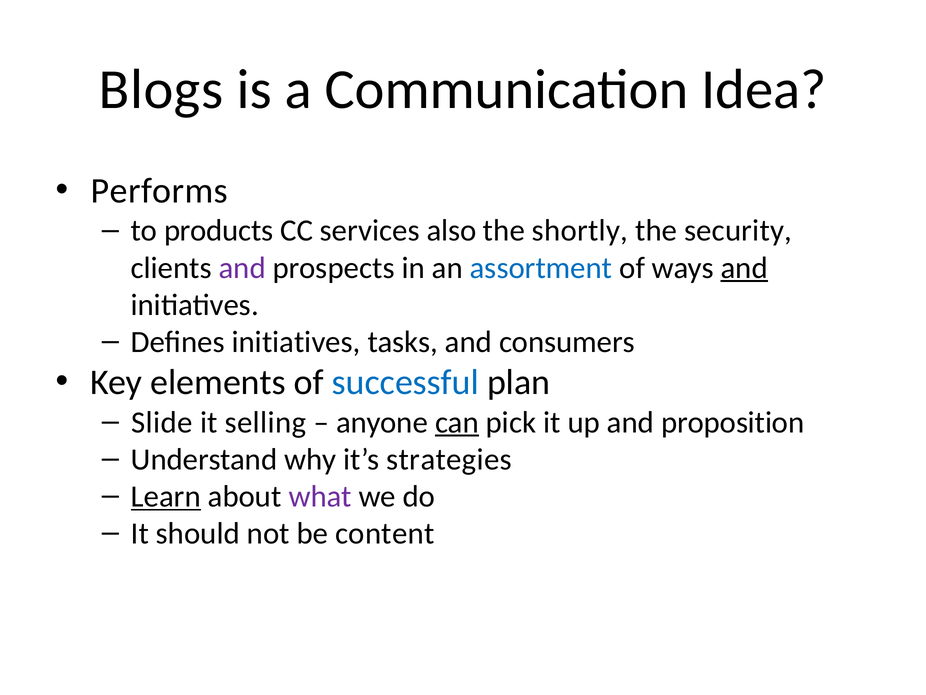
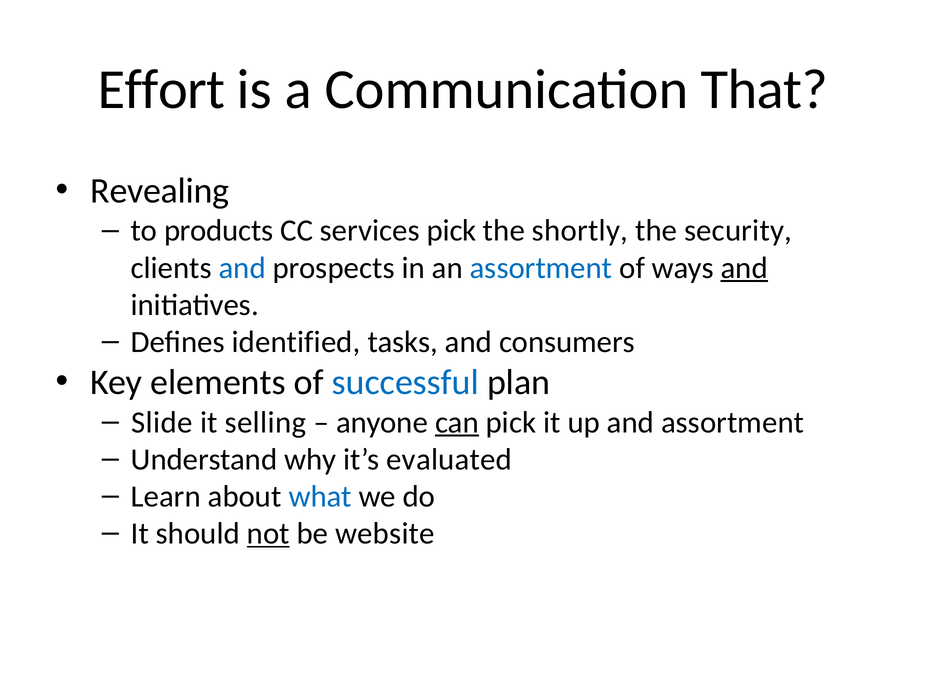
Blogs: Blogs -> Effort
Idea: Idea -> That
Performs: Performs -> Revealing
services also: also -> pick
and at (242, 268) colour: purple -> blue
Defines initiatives: initiatives -> identified
and proposition: proposition -> assortment
strategies: strategies -> evaluated
Learn underline: present -> none
what colour: purple -> blue
not underline: none -> present
content: content -> website
